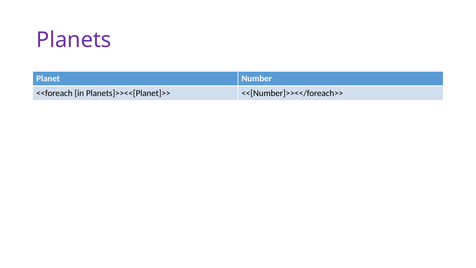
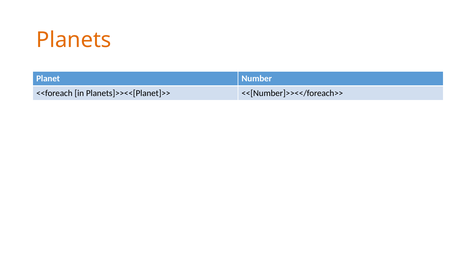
Planets colour: purple -> orange
